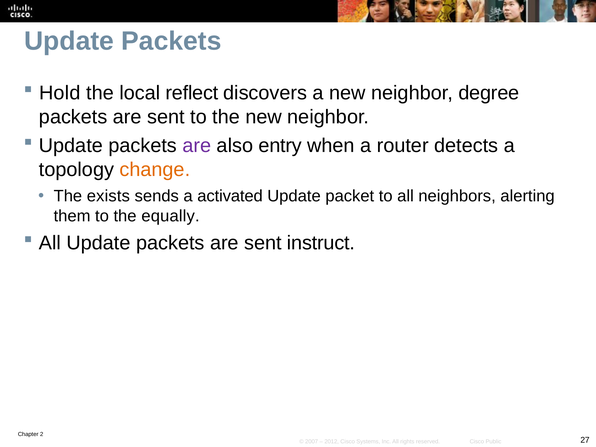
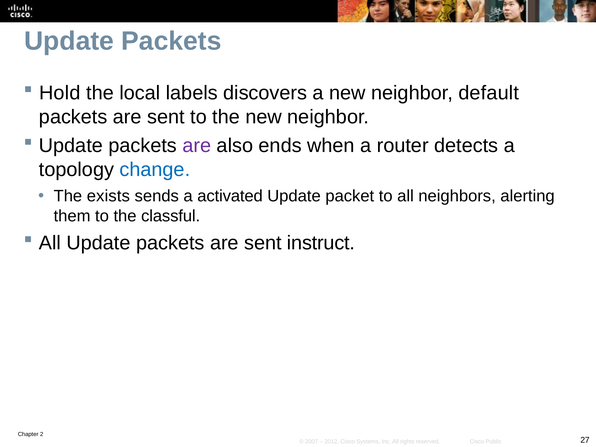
reflect: reflect -> labels
degree: degree -> default
entry: entry -> ends
change colour: orange -> blue
equally: equally -> classful
